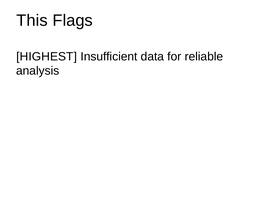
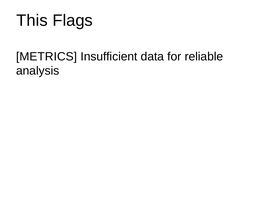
HIGHEST: HIGHEST -> METRICS
